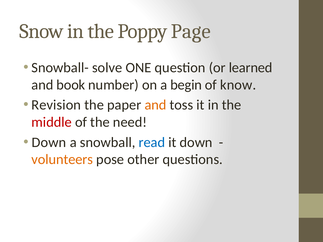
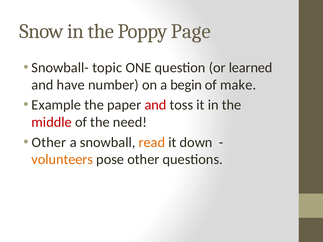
solve: solve -> topic
book: book -> have
know: know -> make
Revision: Revision -> Example
and at (155, 105) colour: orange -> red
Down at (49, 142): Down -> Other
read colour: blue -> orange
